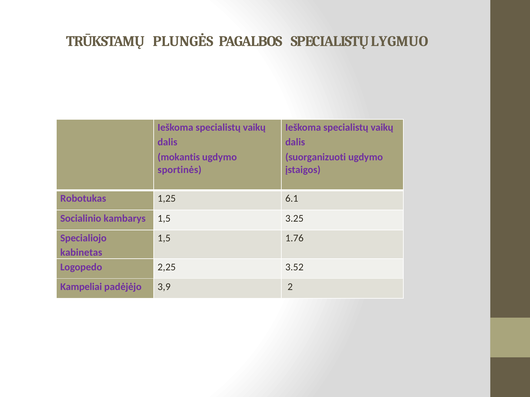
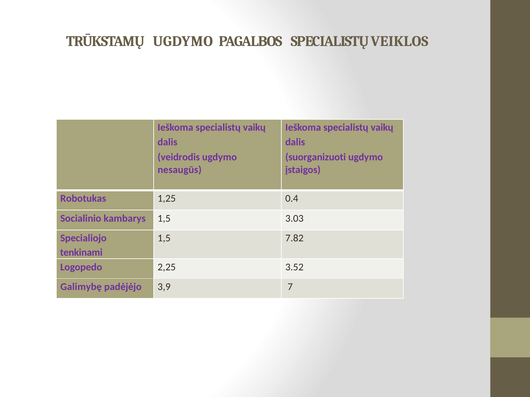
TRŪKSTAMŲ PLUNGĖS: PLUNGĖS -> UGDYMO
LYGMUO: LYGMUO -> VEIKLOS
mokantis: mokantis -> veidrodis
sportinės: sportinės -> nesaugūs
6.1: 6.1 -> 0.4
3.25: 3.25 -> 3.03
1.76: 1.76 -> 7.82
kabinetas: kabinetas -> tenkinami
Kampeliai: Kampeliai -> Galimybę
2: 2 -> 7
